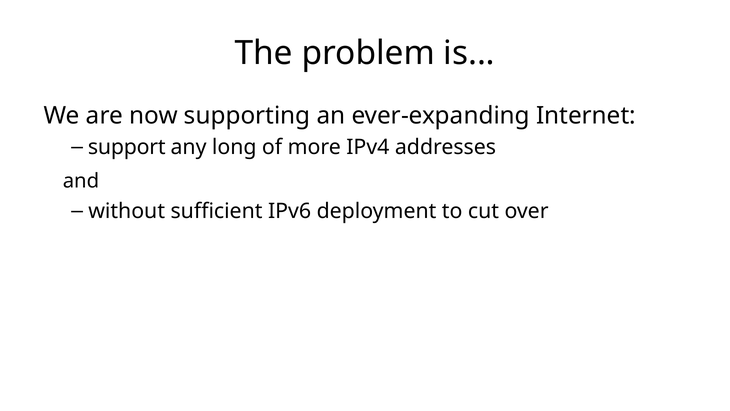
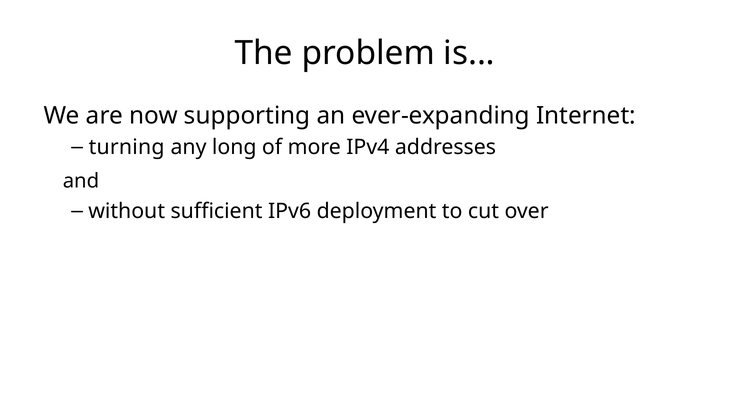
support: support -> turning
